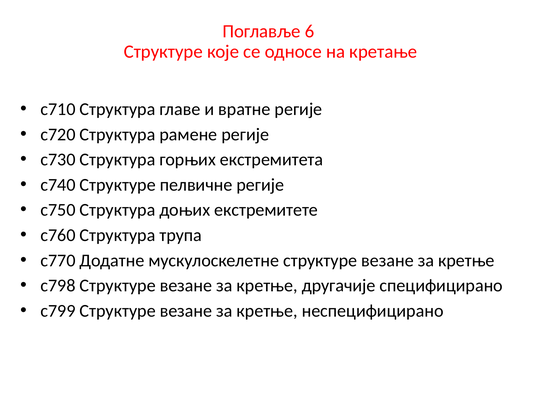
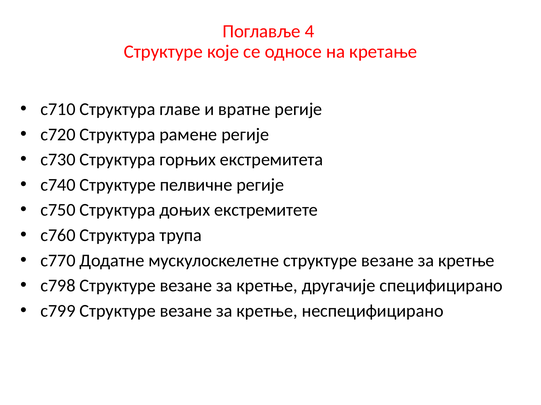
6: 6 -> 4
